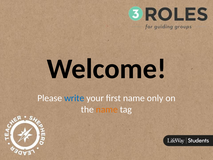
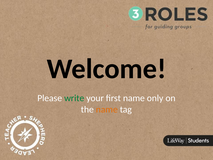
write colour: blue -> green
